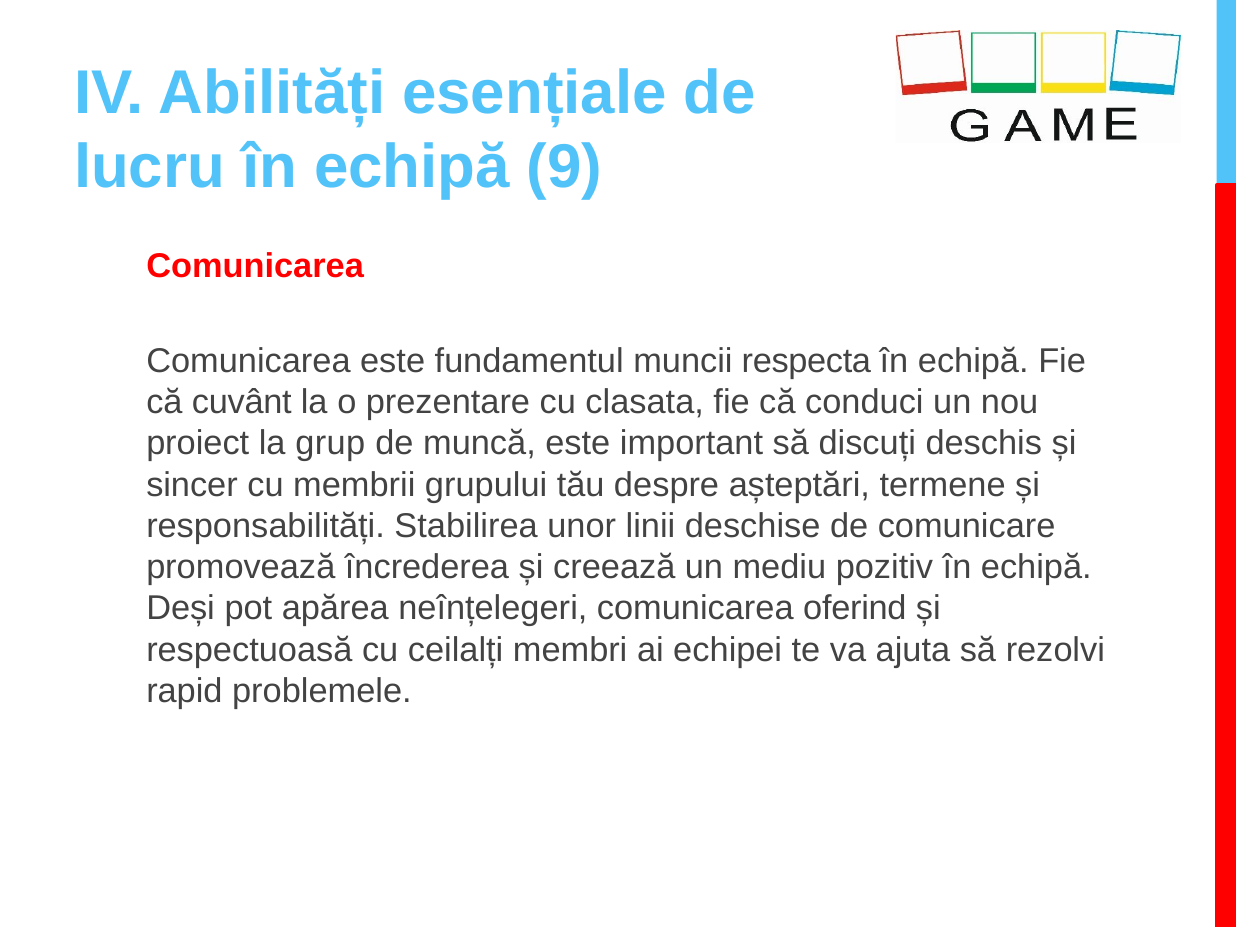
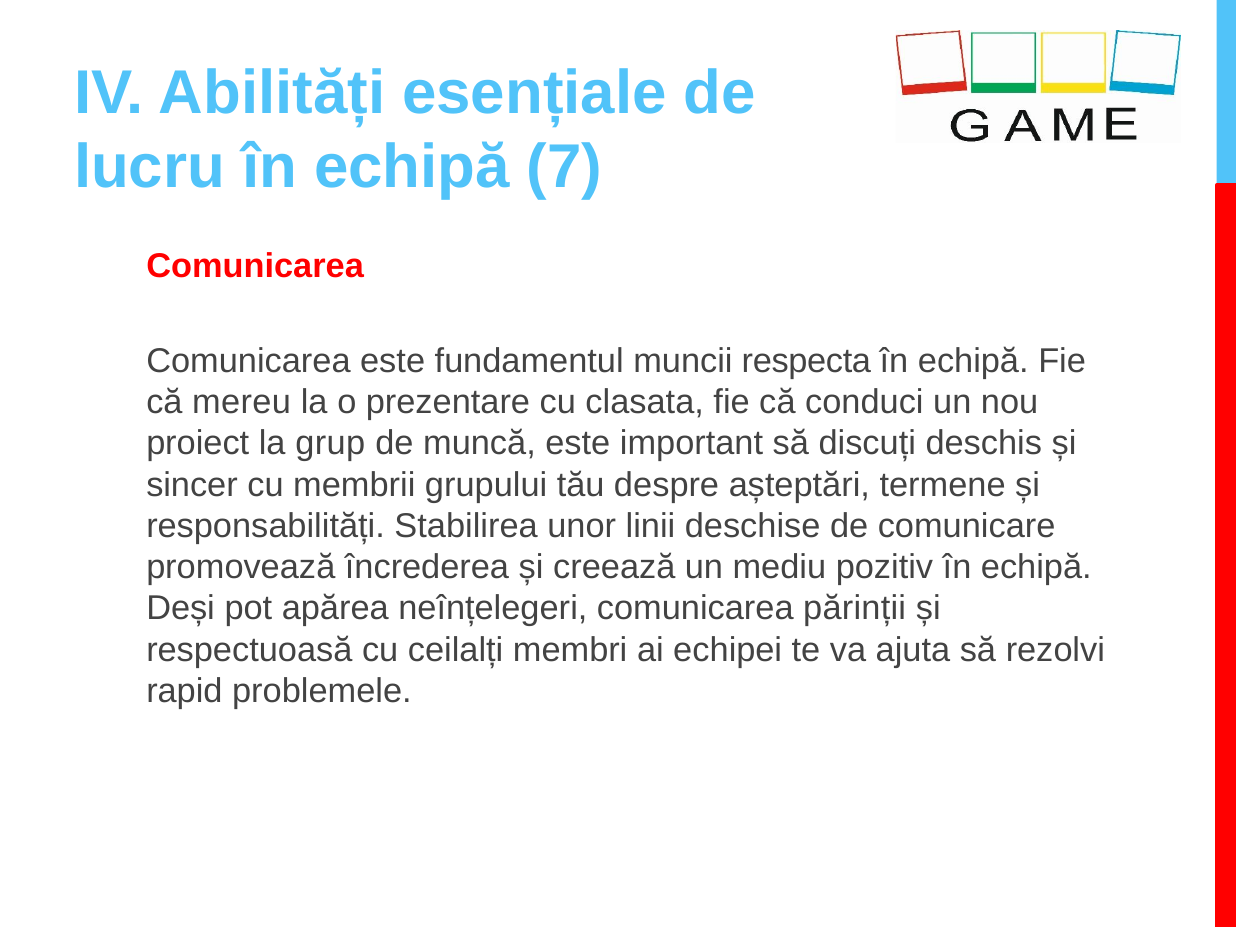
9: 9 -> 7
cuvânt: cuvânt -> mereu
oferind: oferind -> părinții
